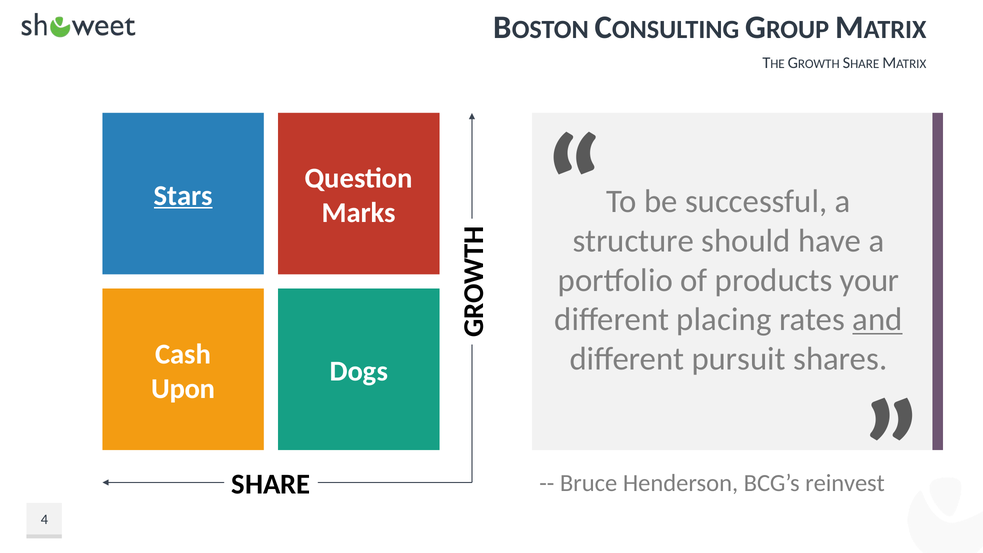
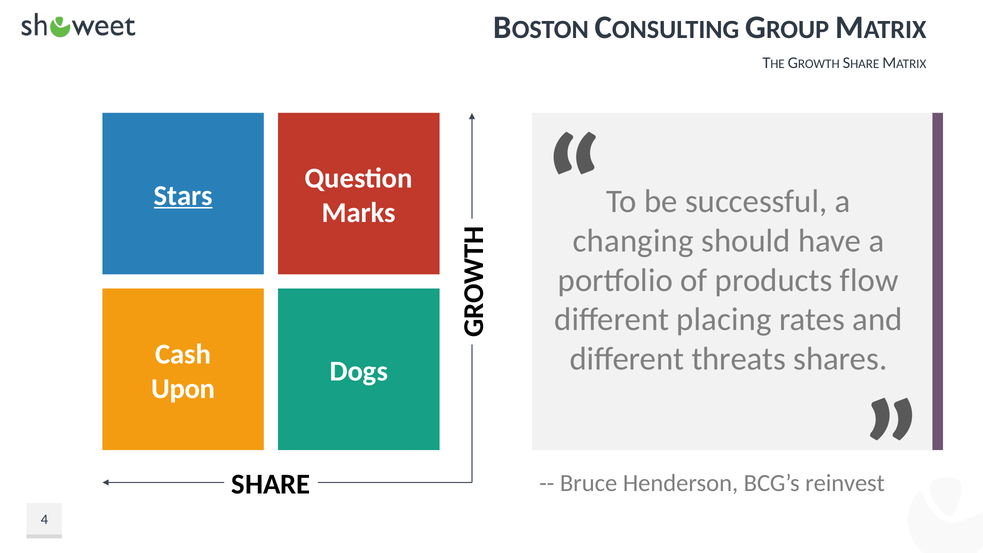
structure: structure -> changing
your: your -> flow
and underline: present -> none
pursuit: pursuit -> threats
